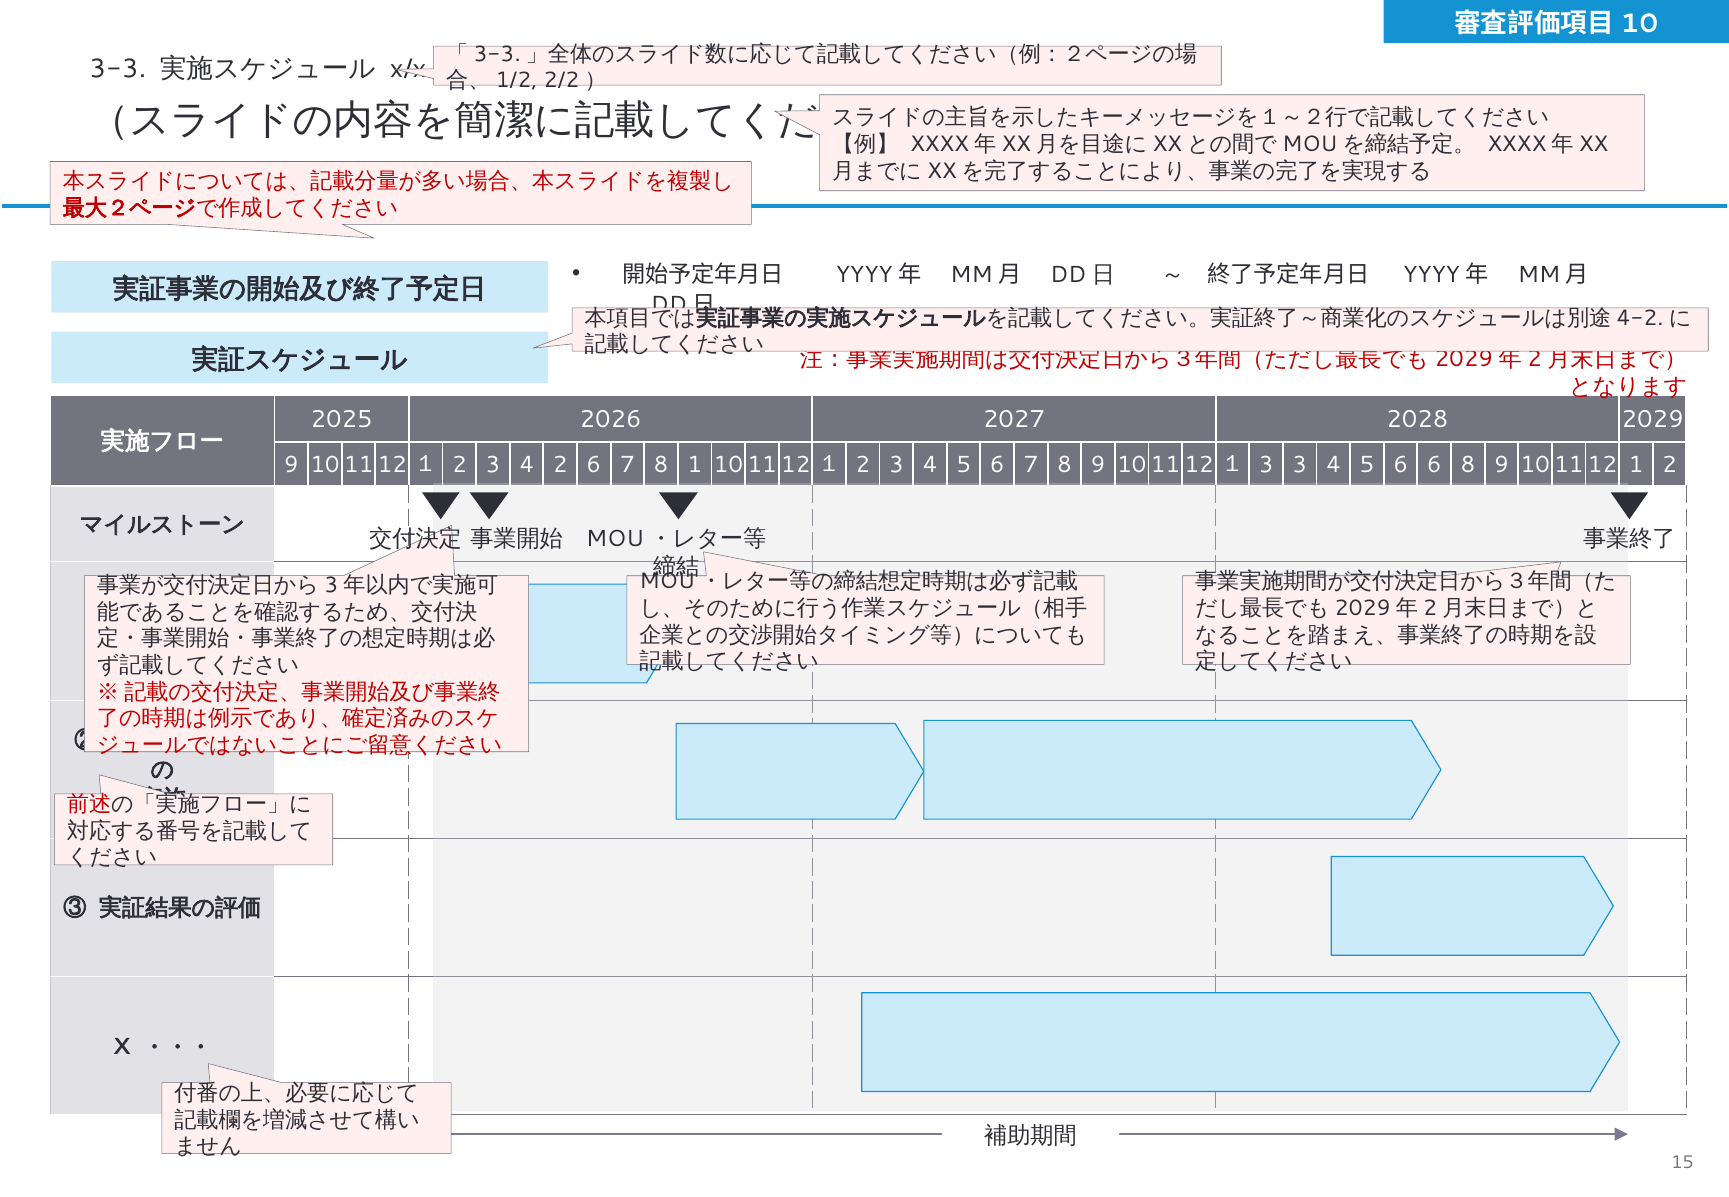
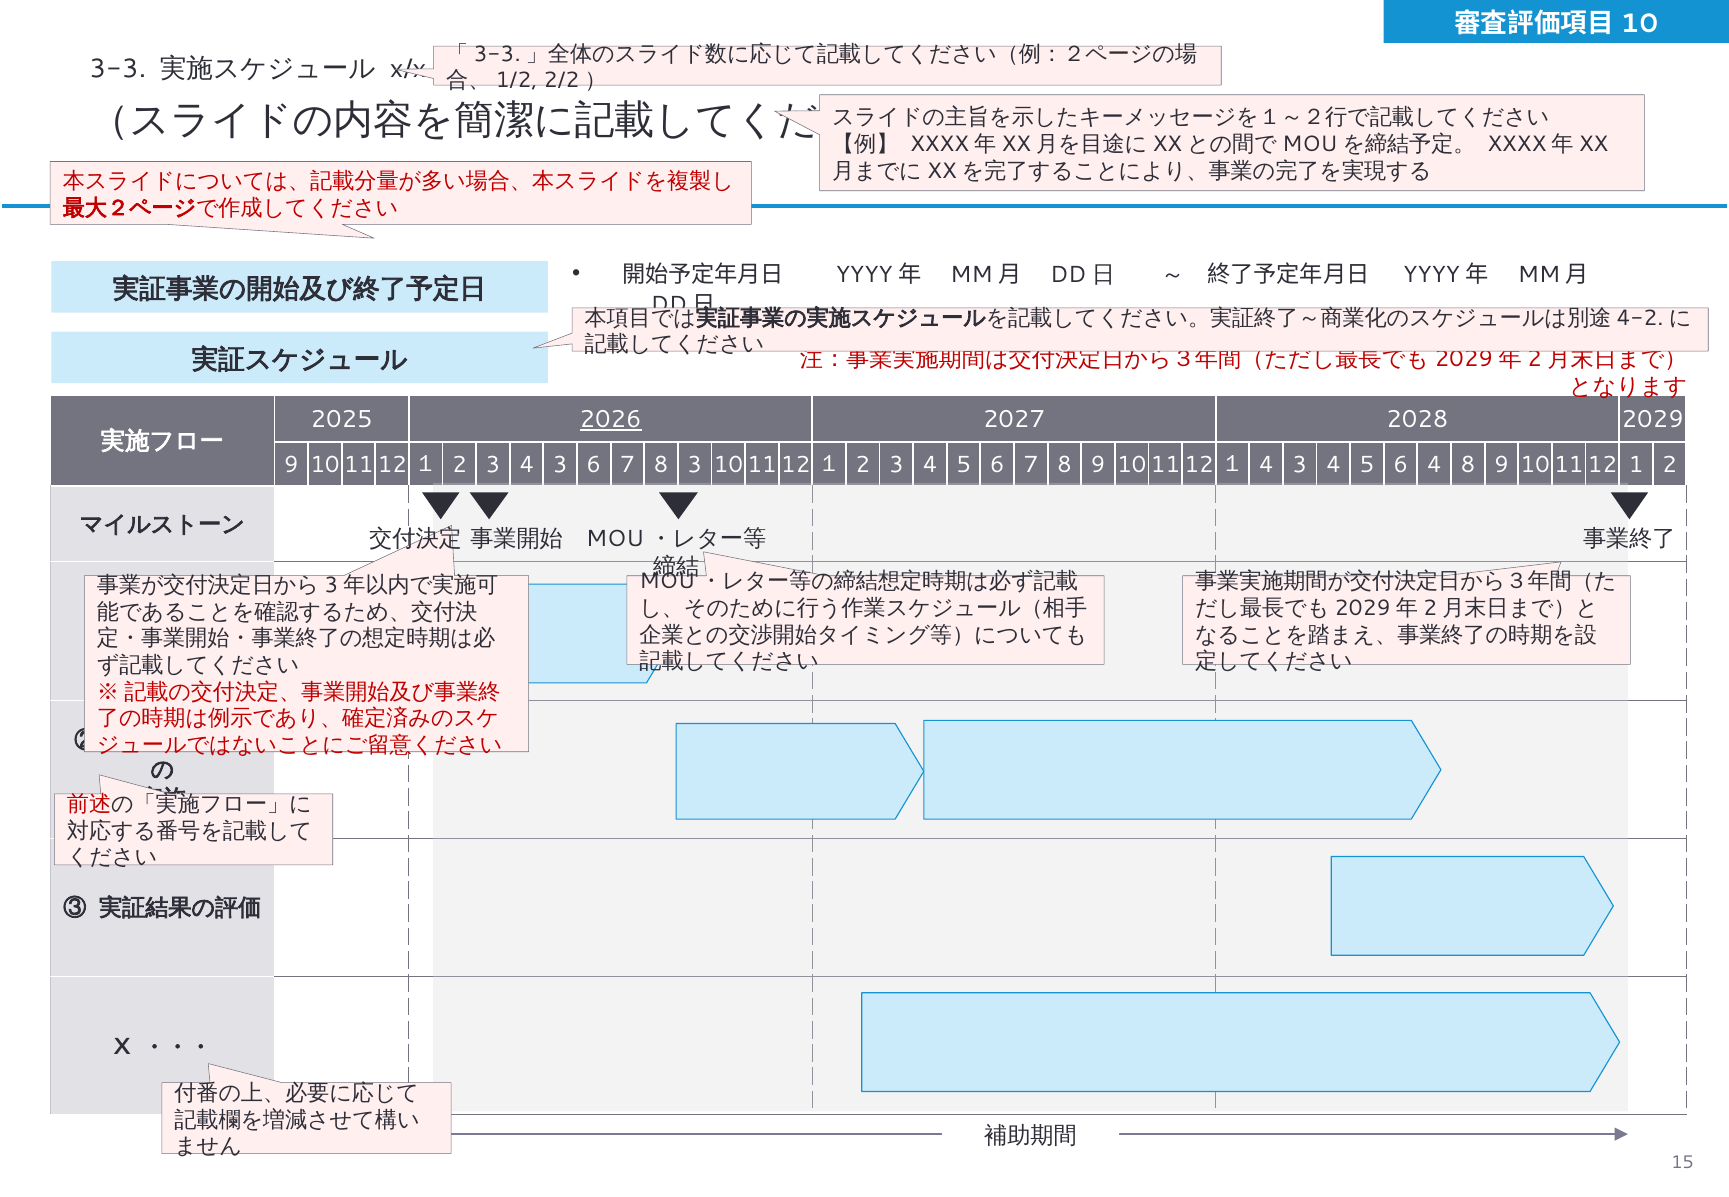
2026 underline: none -> present
3 4 2: 2 -> 3
8 1: 1 -> 3
１ 3: 3 -> 4
6 6: 6 -> 4
